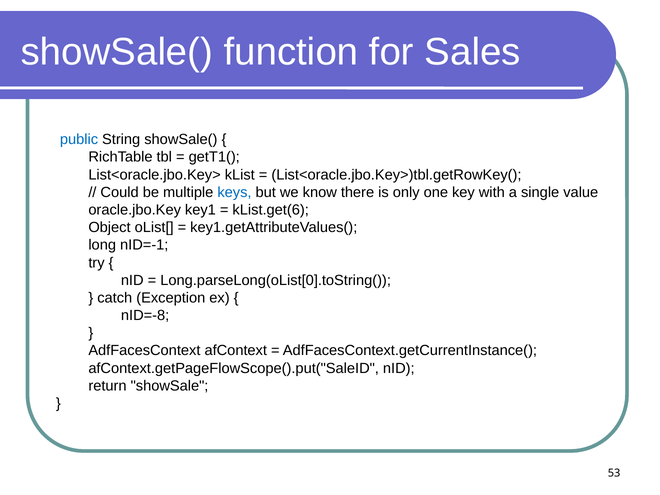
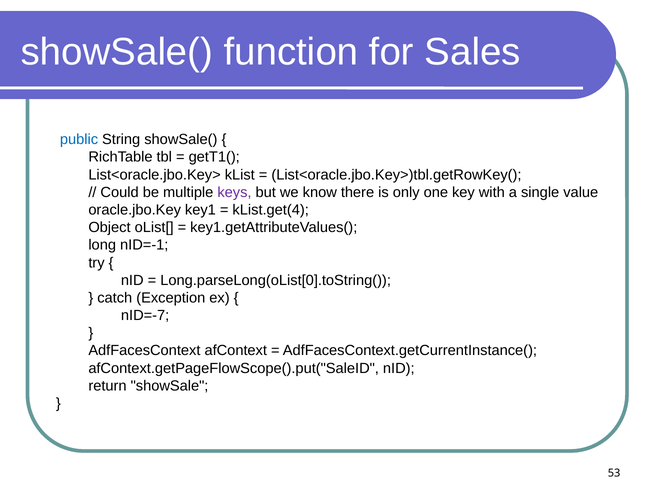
keys colour: blue -> purple
kList.get(6: kList.get(6 -> kList.get(4
nID=-8: nID=-8 -> nID=-7
